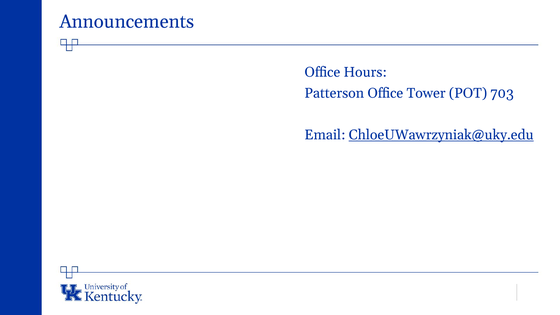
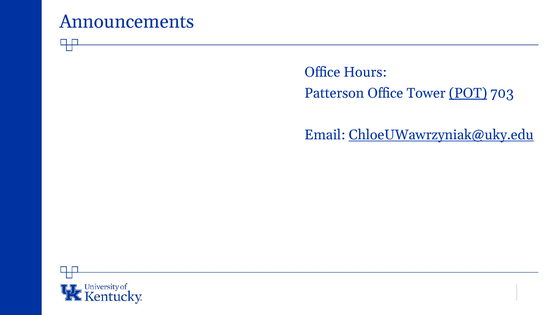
POT underline: none -> present
